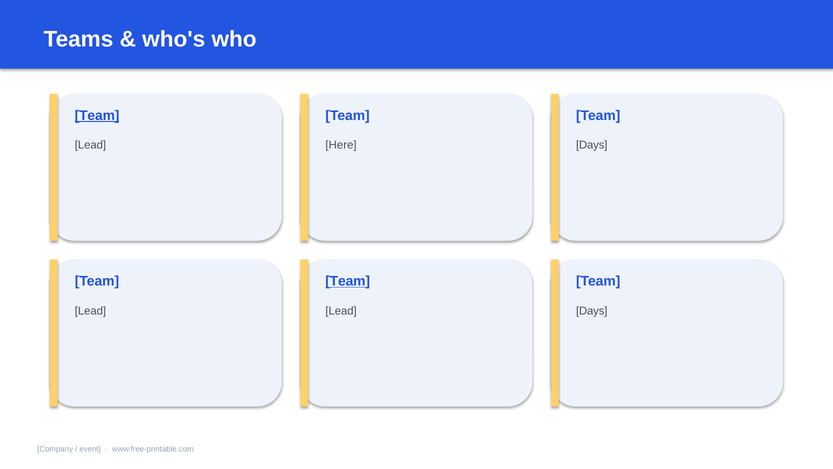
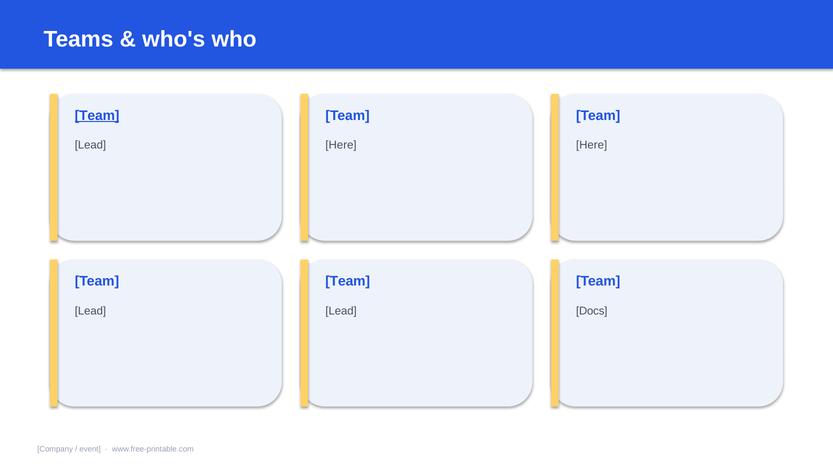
Days at (592, 145): Days -> Here
Team at (348, 281) underline: present -> none
Days at (592, 311): Days -> Docs
